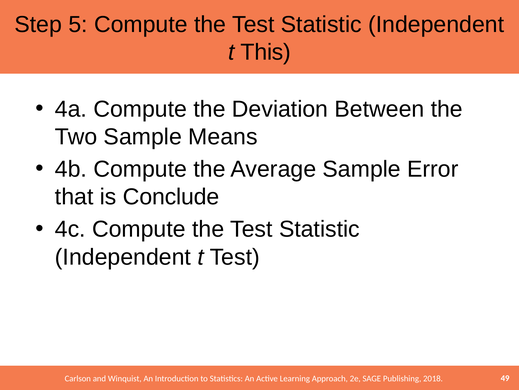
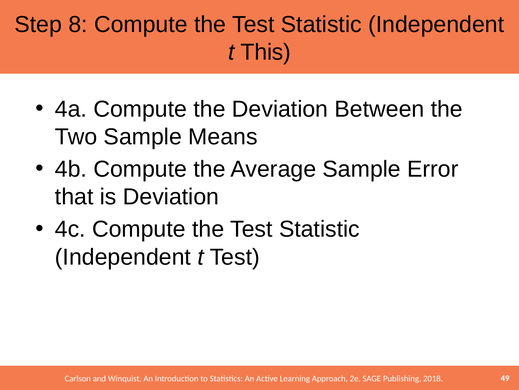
5: 5 -> 8
is Conclude: Conclude -> Deviation
